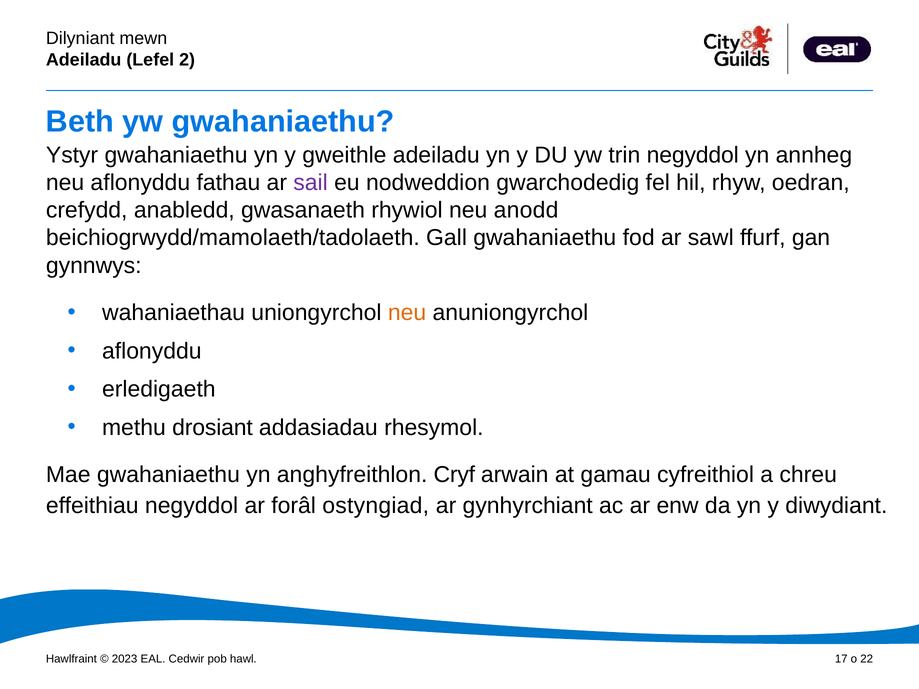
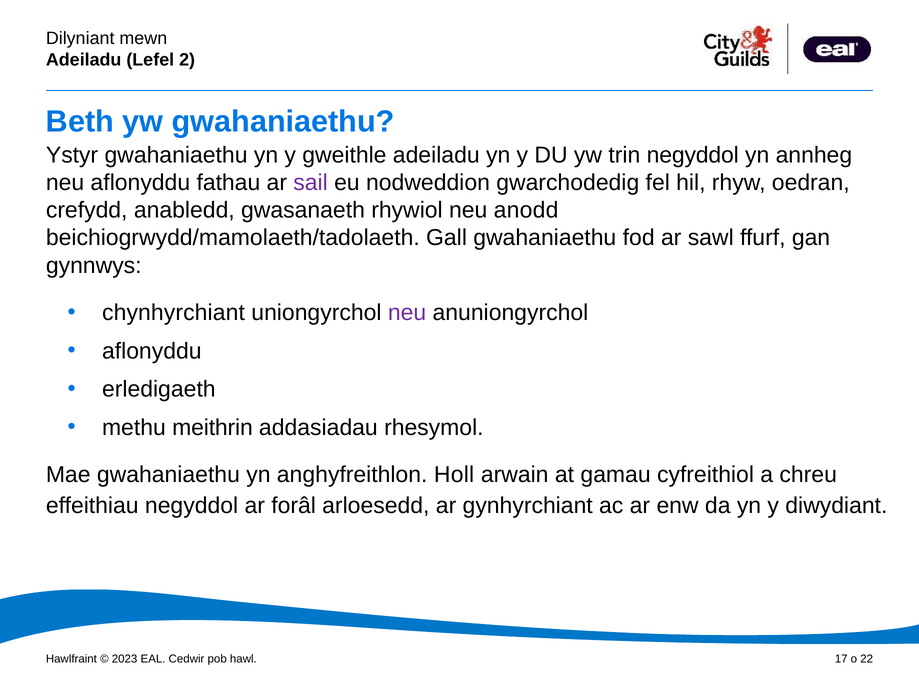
wahaniaethau: wahaniaethau -> chynhyrchiant
neu at (407, 313) colour: orange -> purple
drosiant: drosiant -> meithrin
Cryf: Cryf -> Holl
ostyngiad: ostyngiad -> arloesedd
